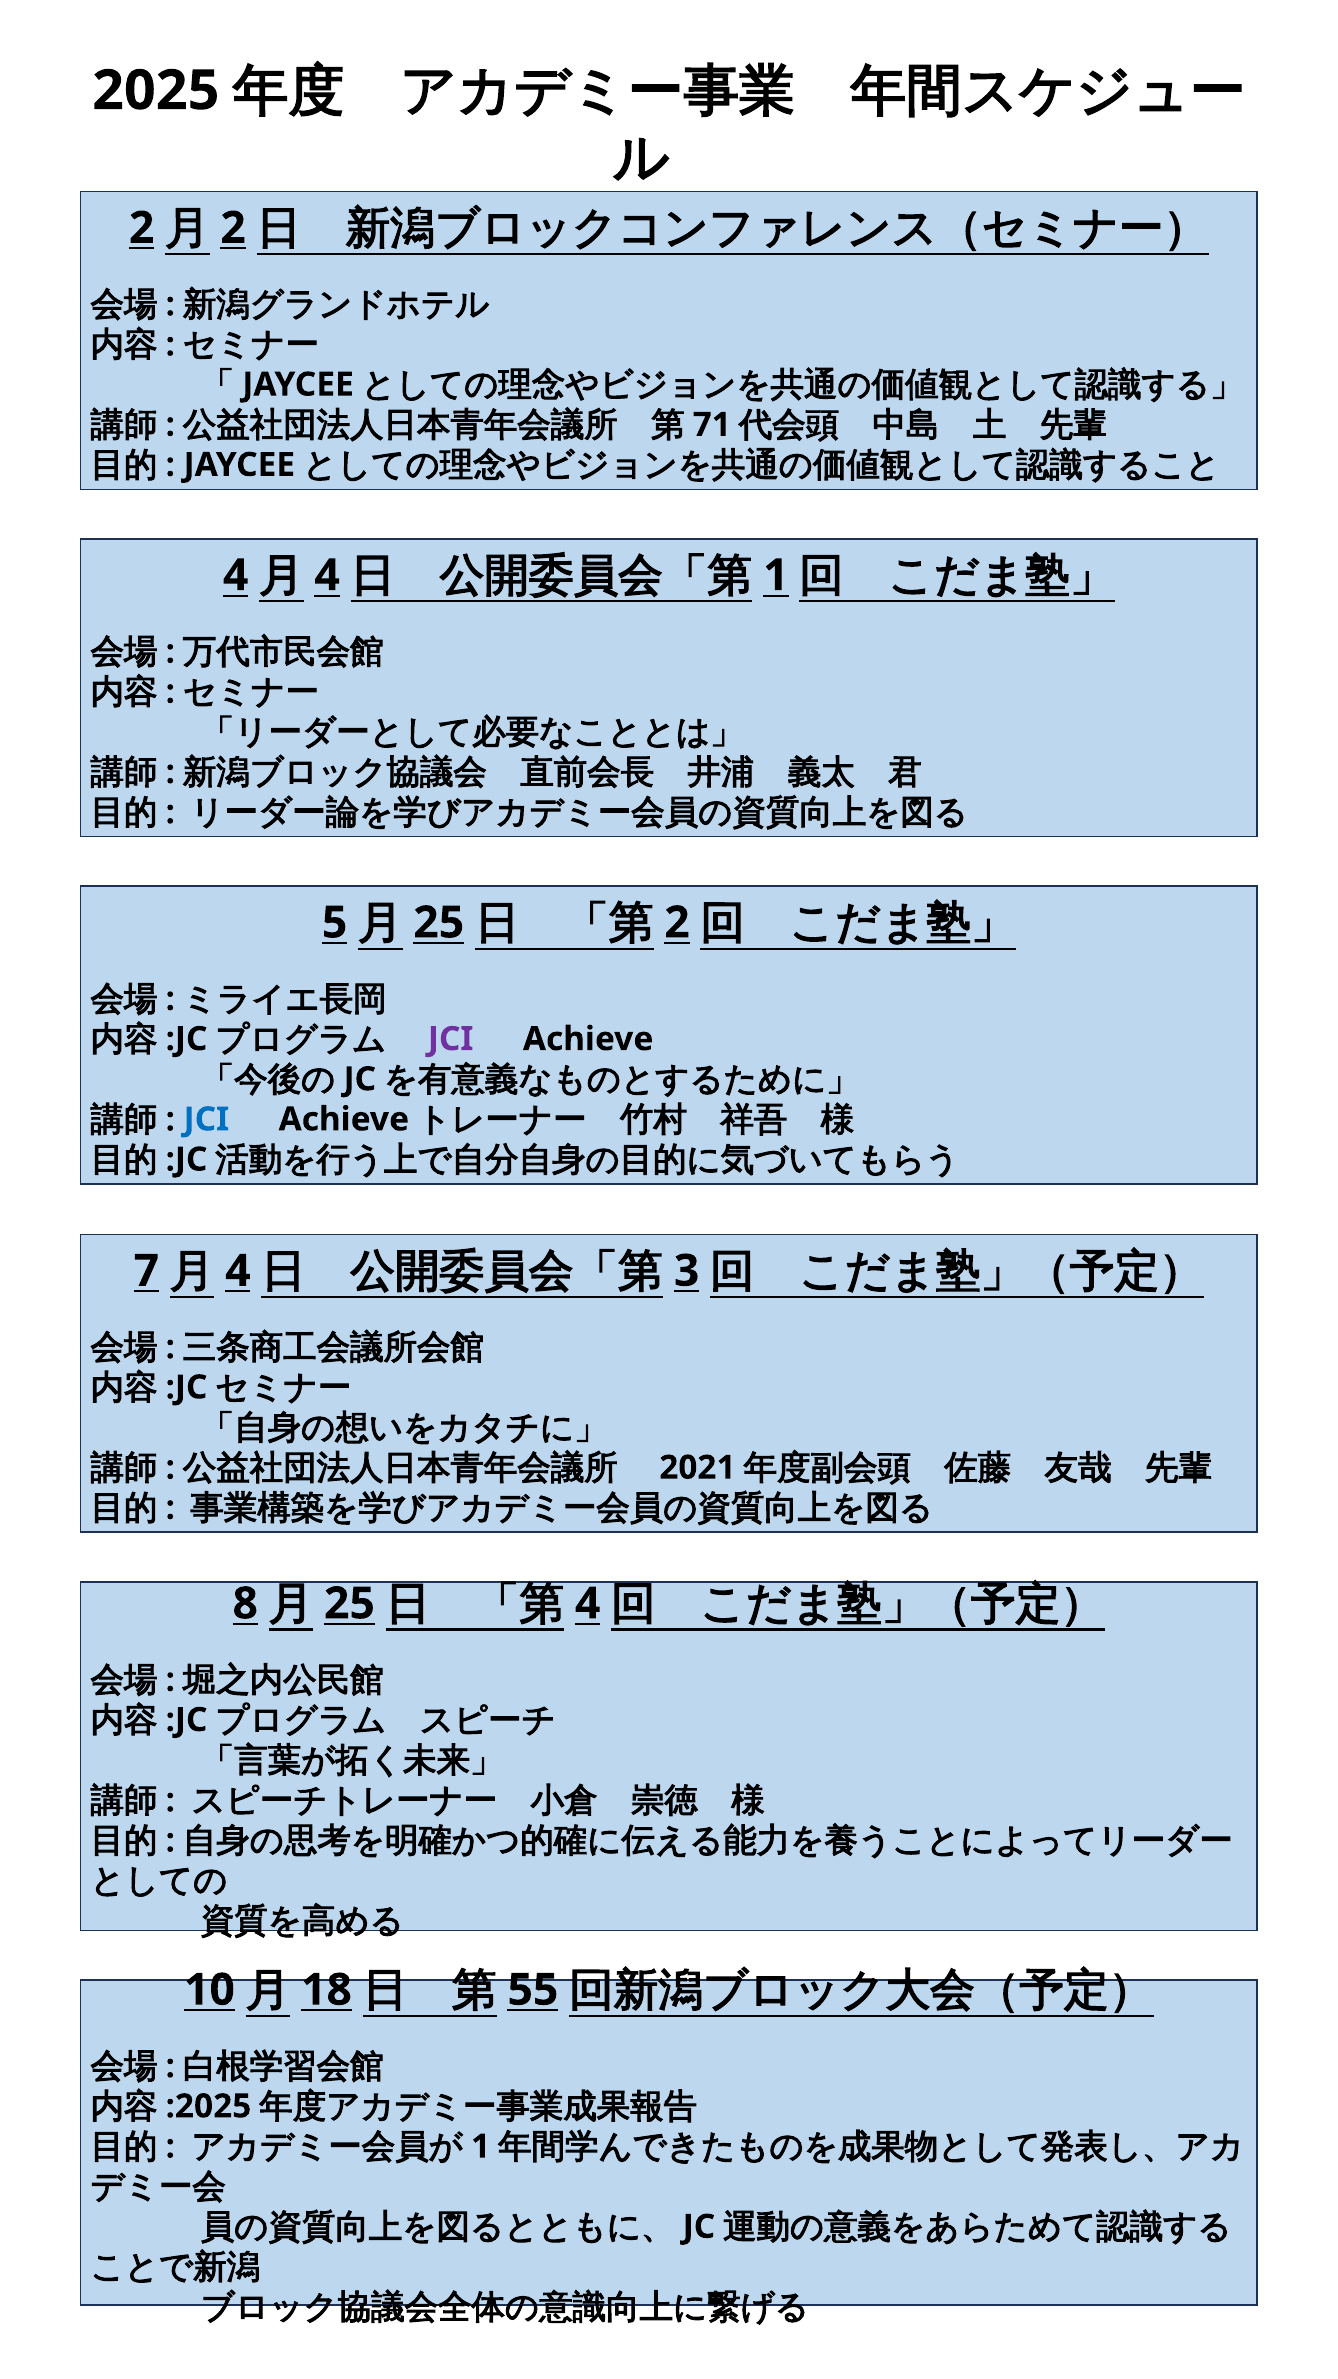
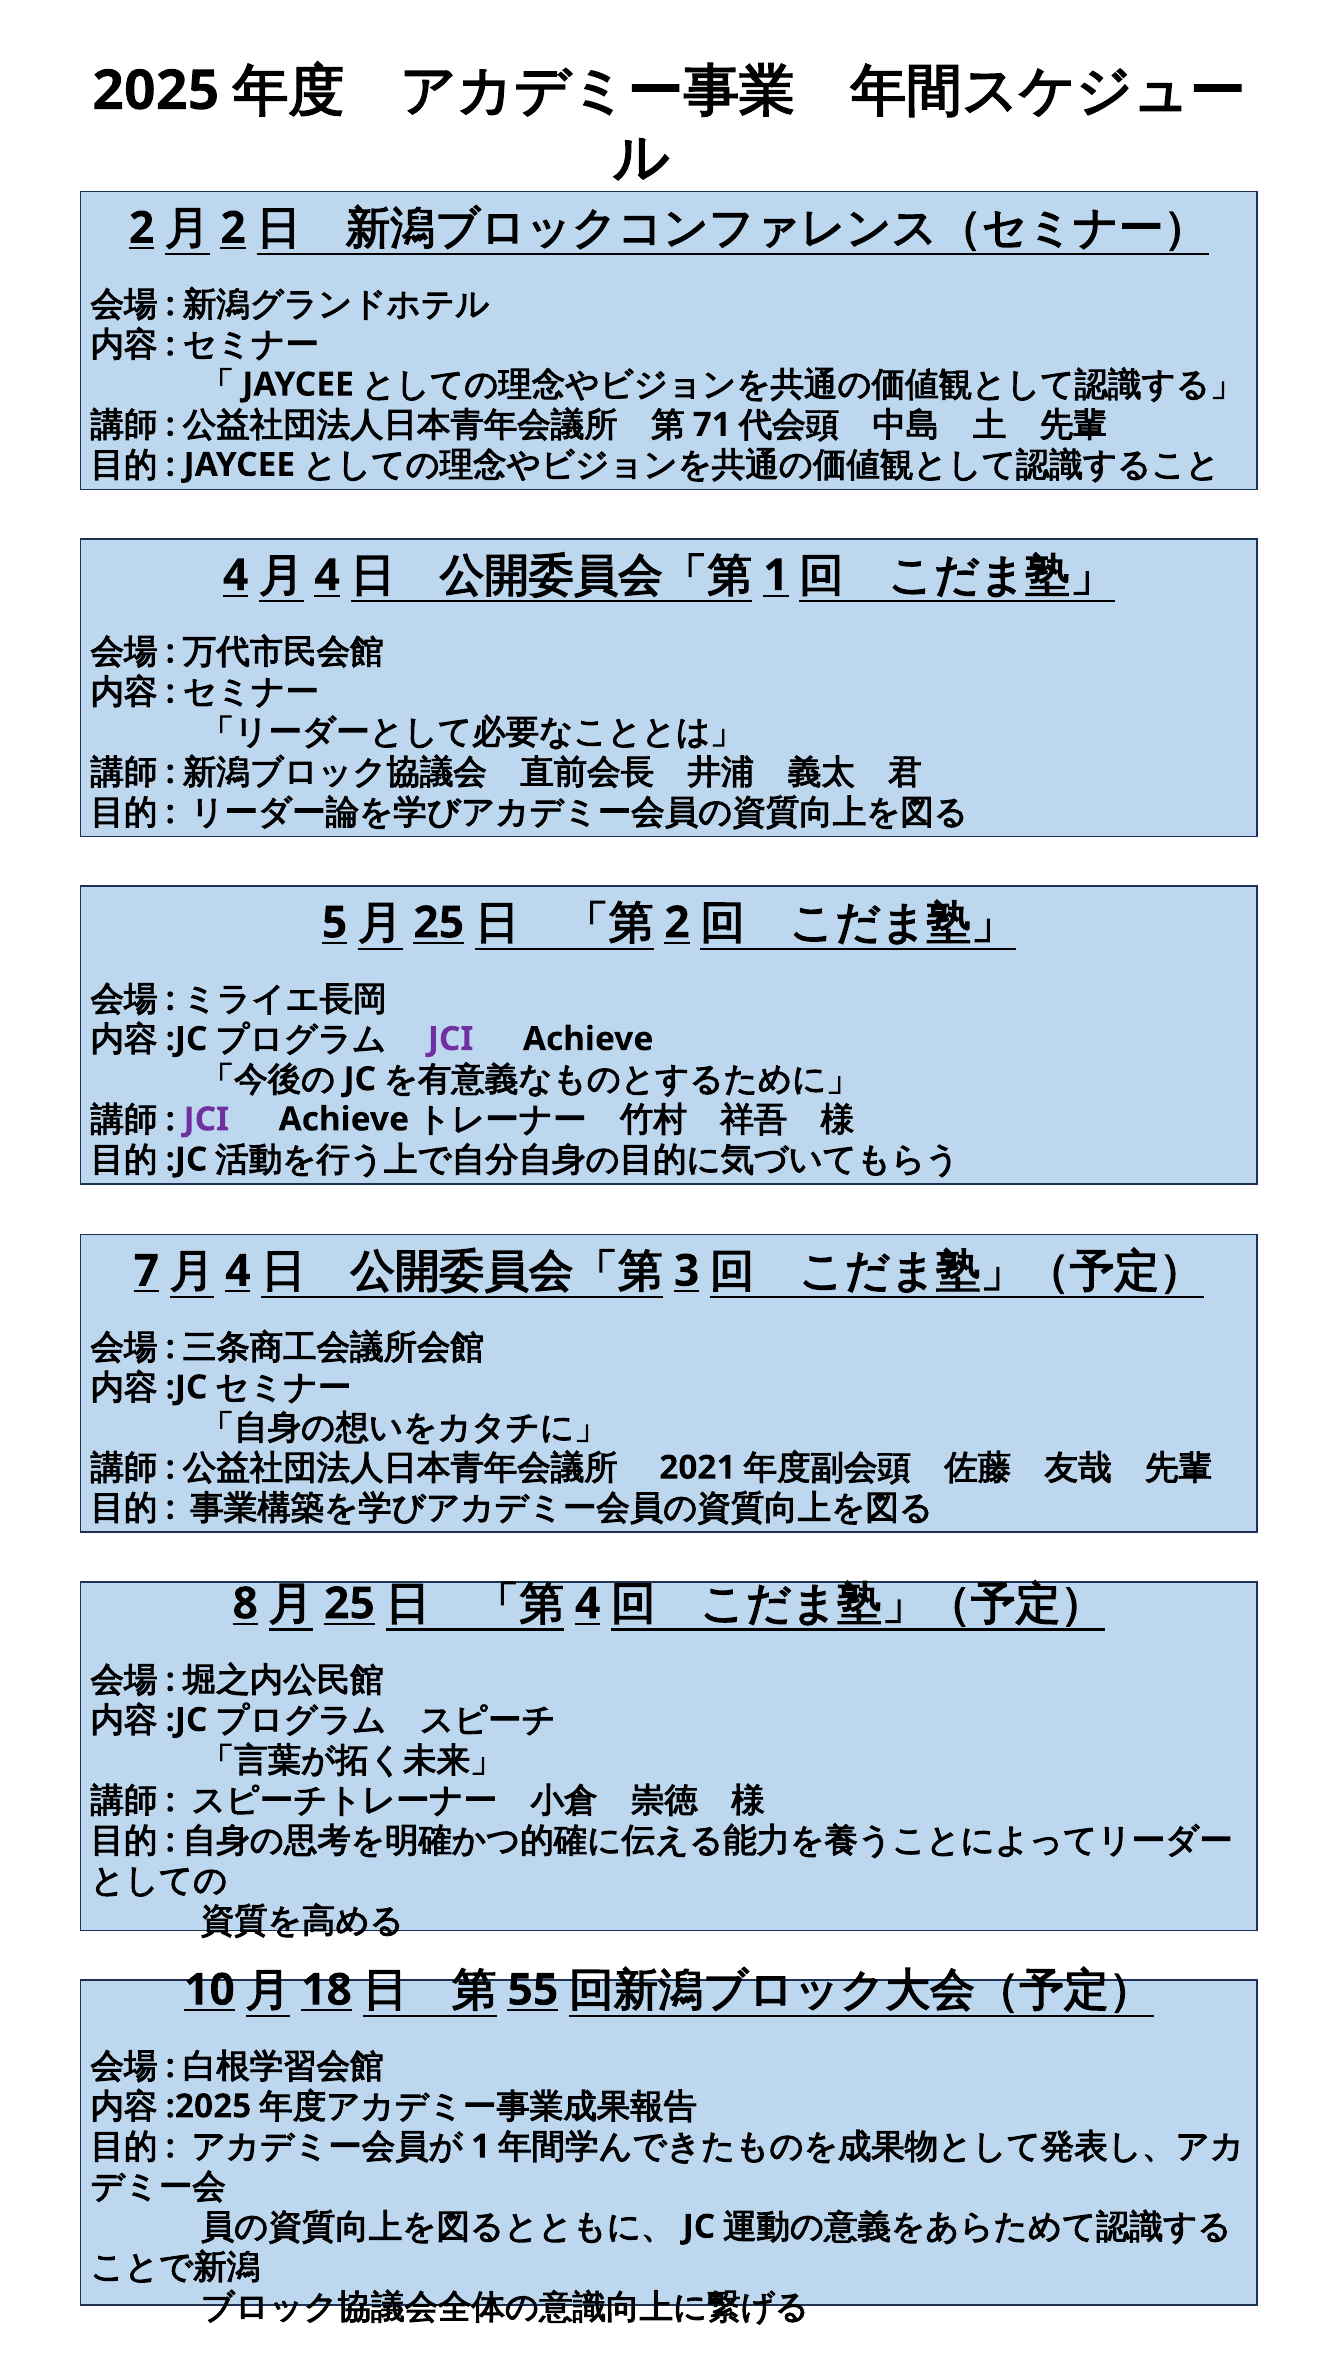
JCI at (206, 1119) colour: blue -> purple
